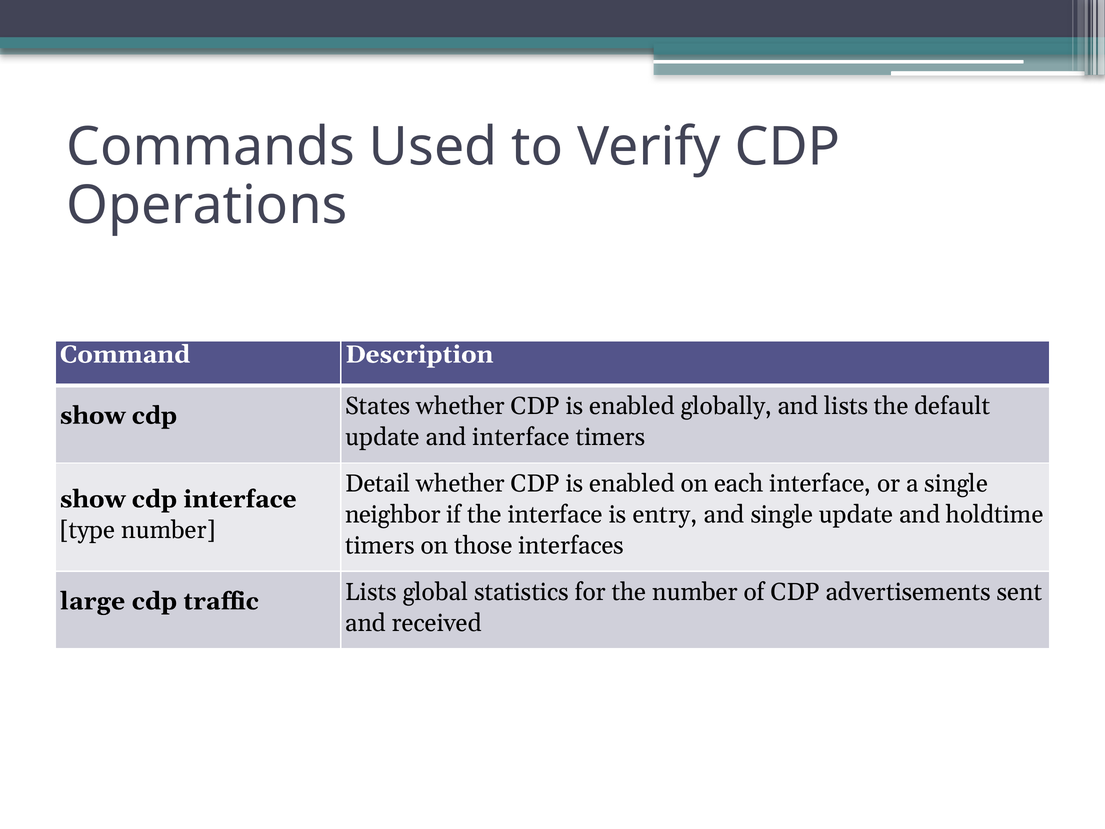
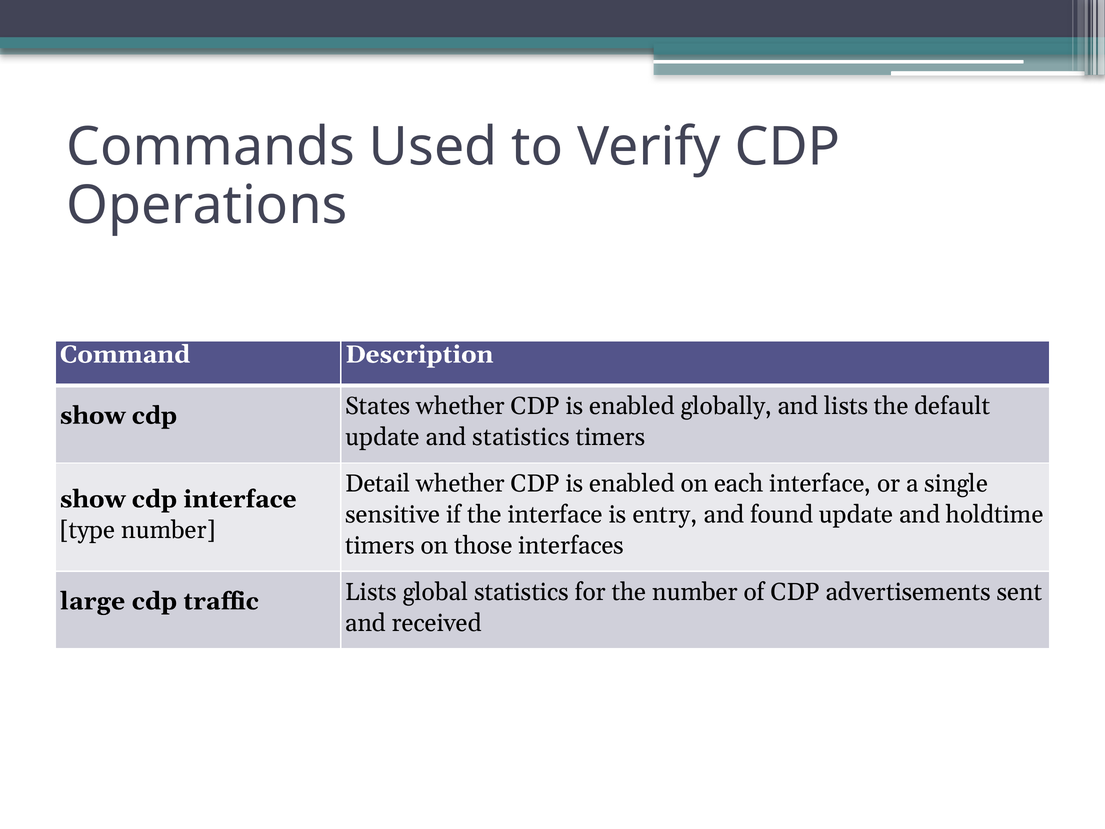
and interface: interface -> statistics
neighbor: neighbor -> sensitive
and single: single -> found
